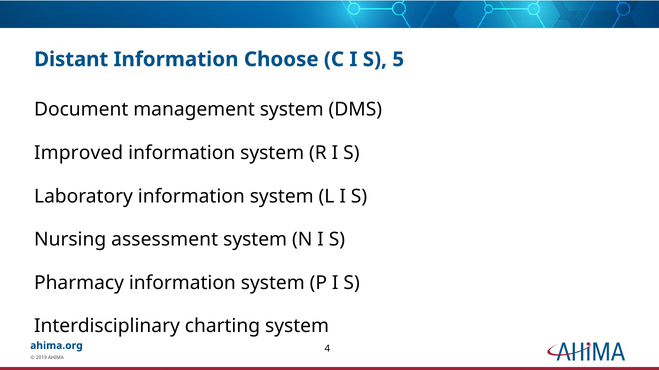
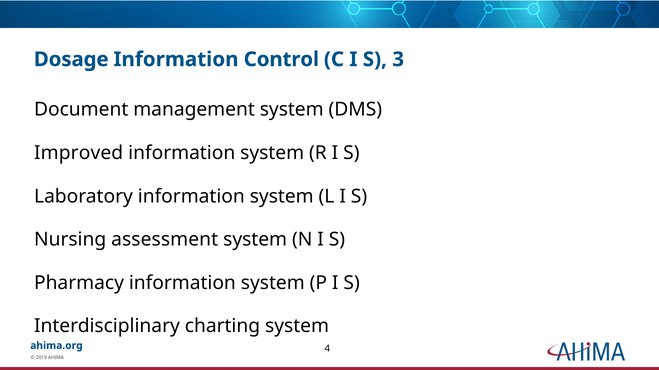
Distant: Distant -> Dosage
Choose: Choose -> Control
5: 5 -> 3
